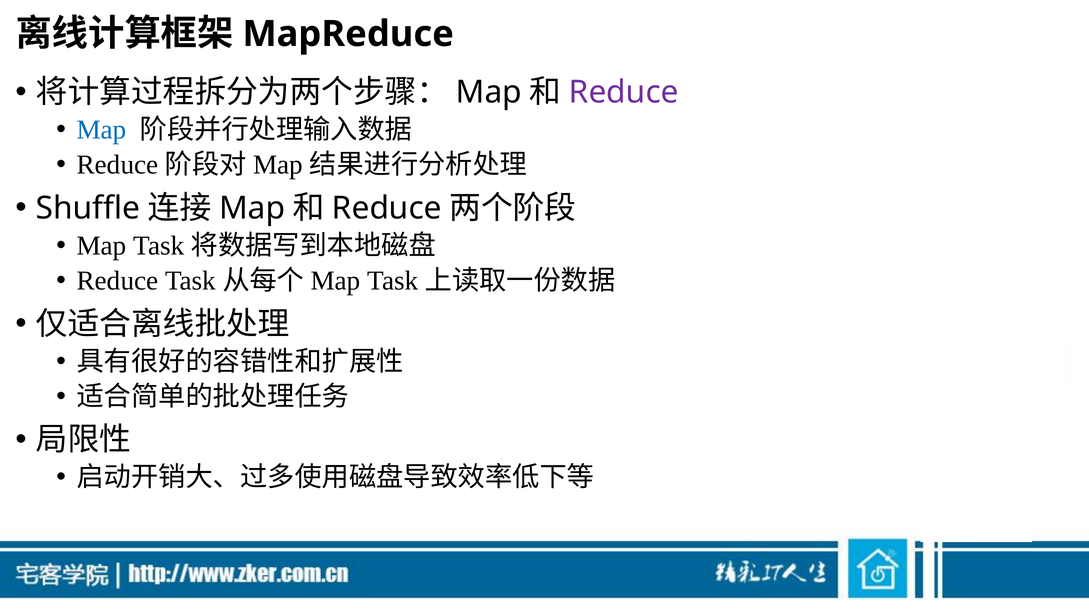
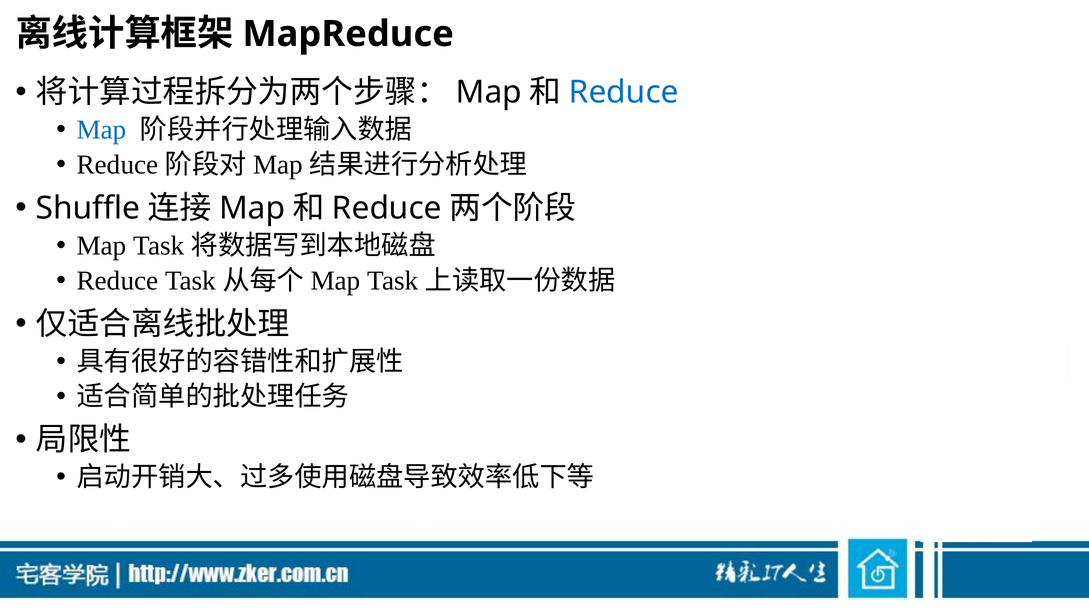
Reduce at (624, 92) colour: purple -> blue
